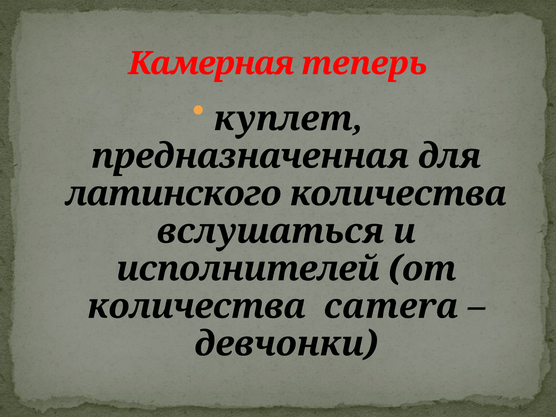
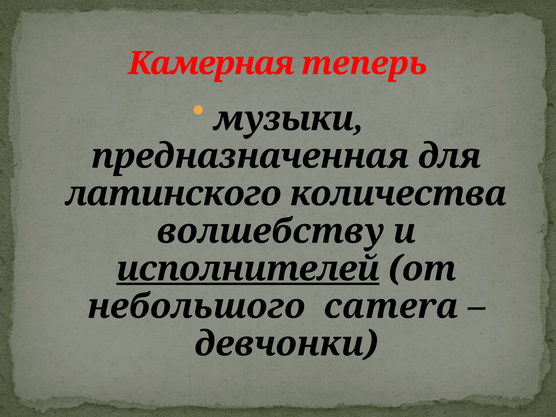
куплет: куплет -> музыки
вслушаться: вслушаться -> волшебству
исполнителей underline: none -> present
количества at (197, 306): количества -> небольшого
